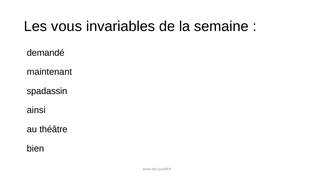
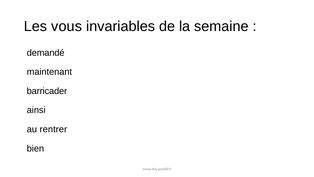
spadassin: spadassin -> barricader
théâtre: théâtre -> rentrer
